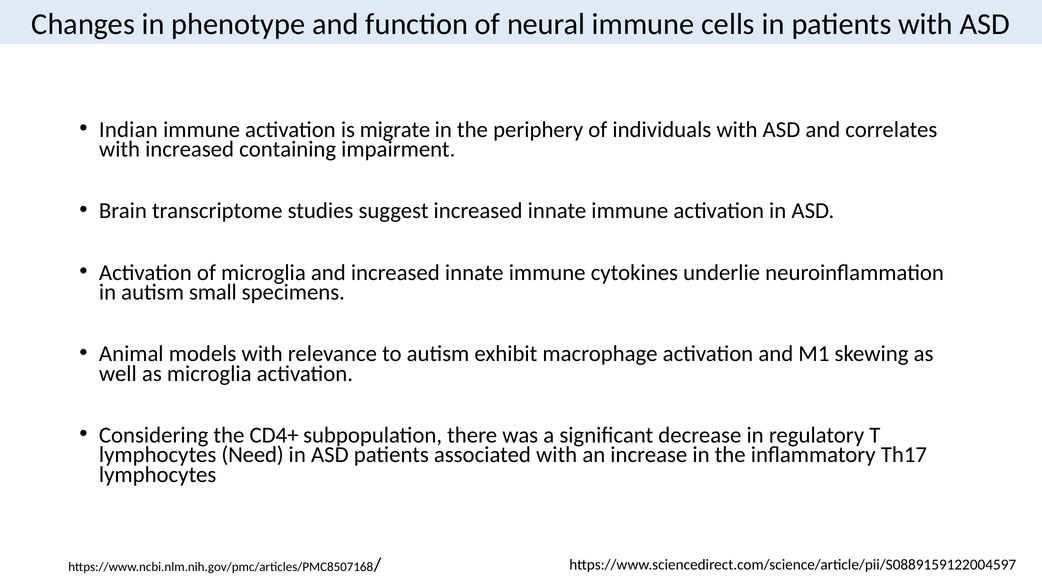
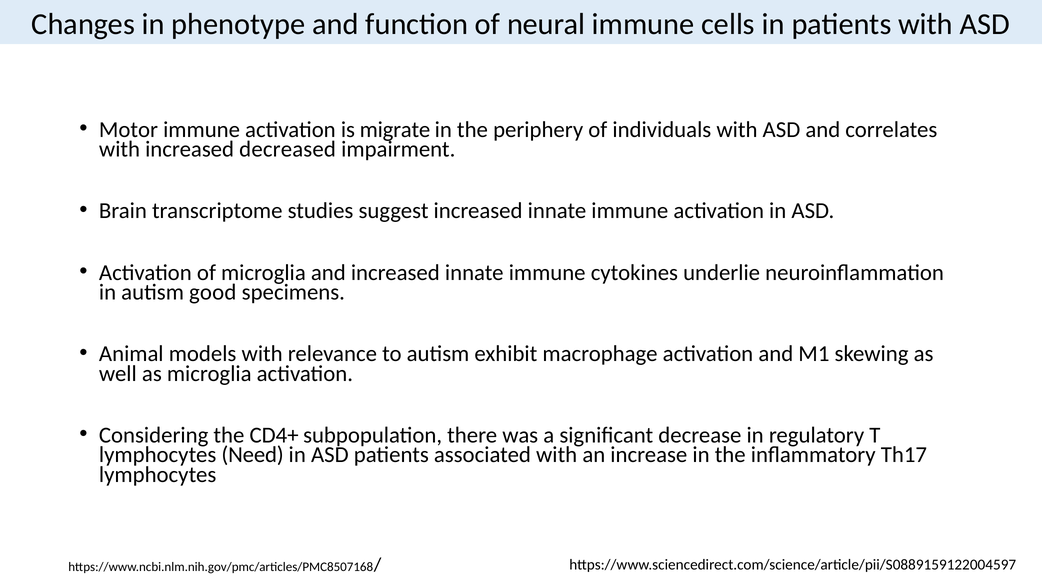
Indian: Indian -> Motor
containing: containing -> decreased
small: small -> good
